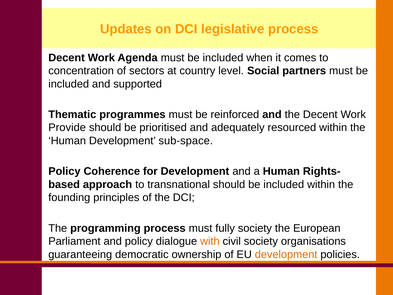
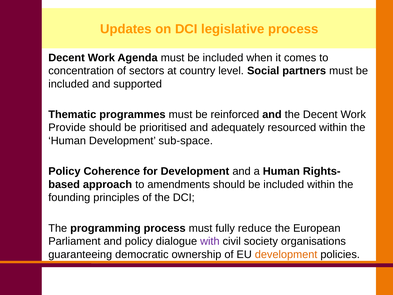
transnational: transnational -> amendments
fully society: society -> reduce
with colour: orange -> purple
